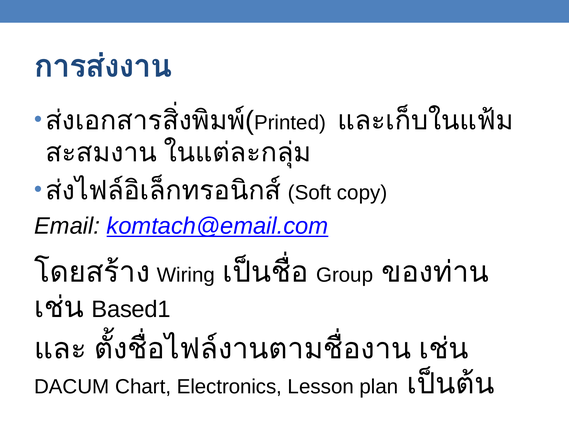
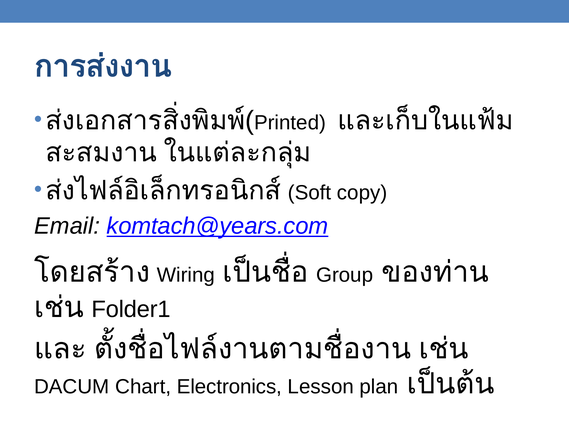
komtach@email.com: komtach@email.com -> komtach@years.com
Based1: Based1 -> Folder1
